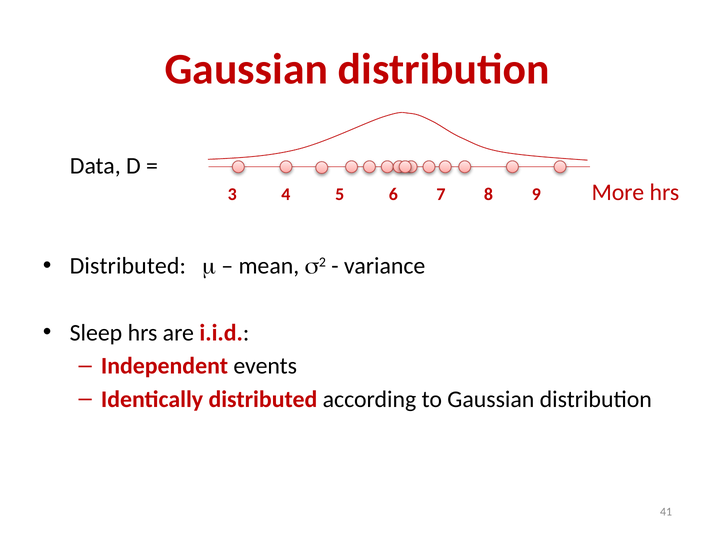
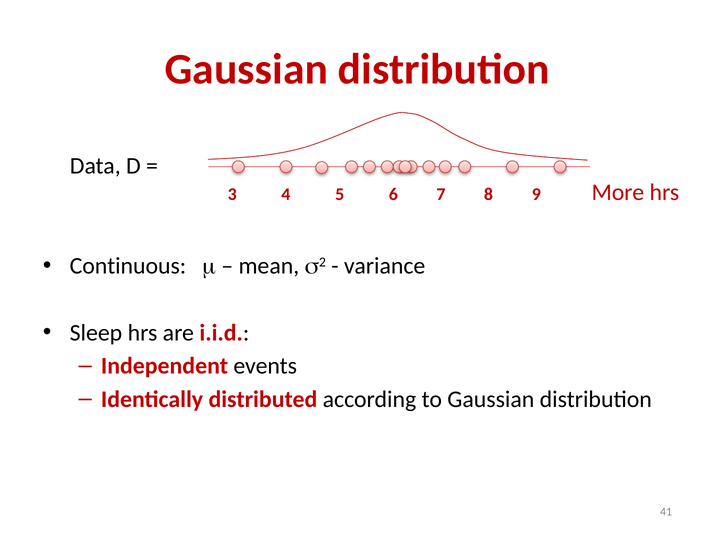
Distributed at (128, 266): Distributed -> Continuous
